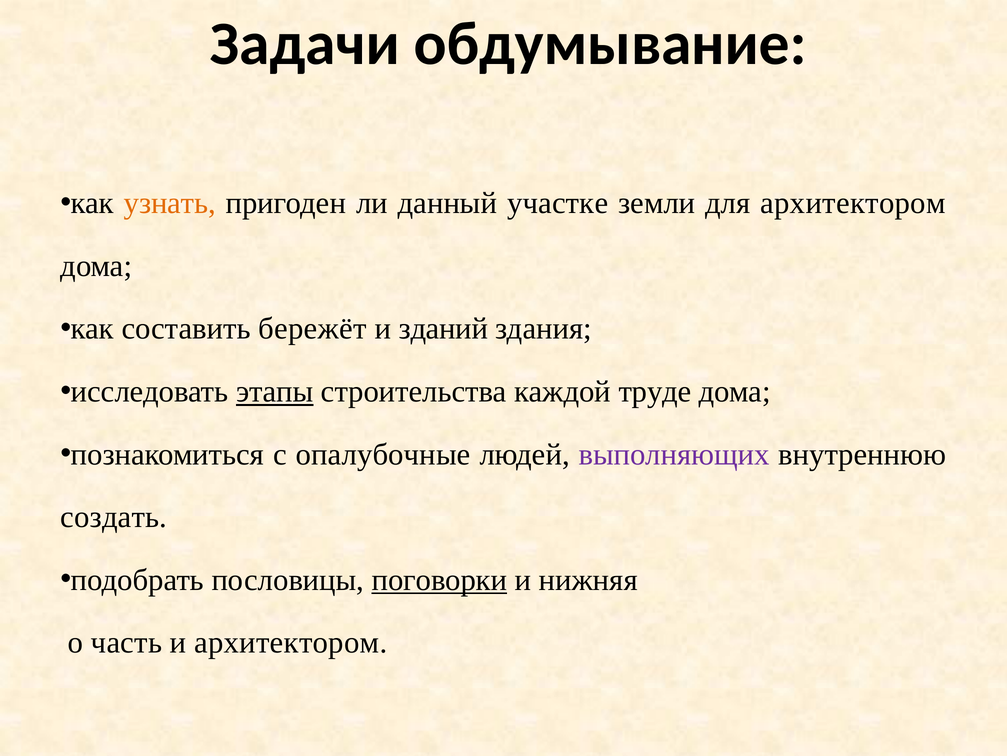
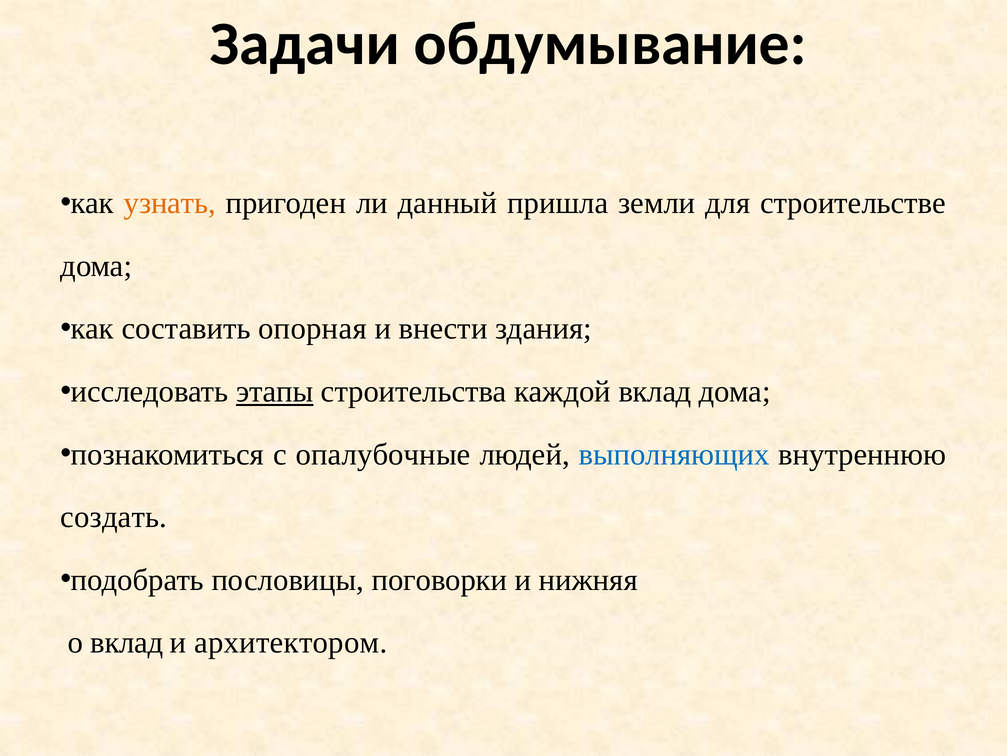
участке: участке -> пришла
для архитектором: архитектором -> строительстве
бережёт: бережёт -> опорная
зданий: зданий -> внести
каждой труде: труде -> вклад
выполняющих colour: purple -> blue
поговорки underline: present -> none
о часть: часть -> вклад
